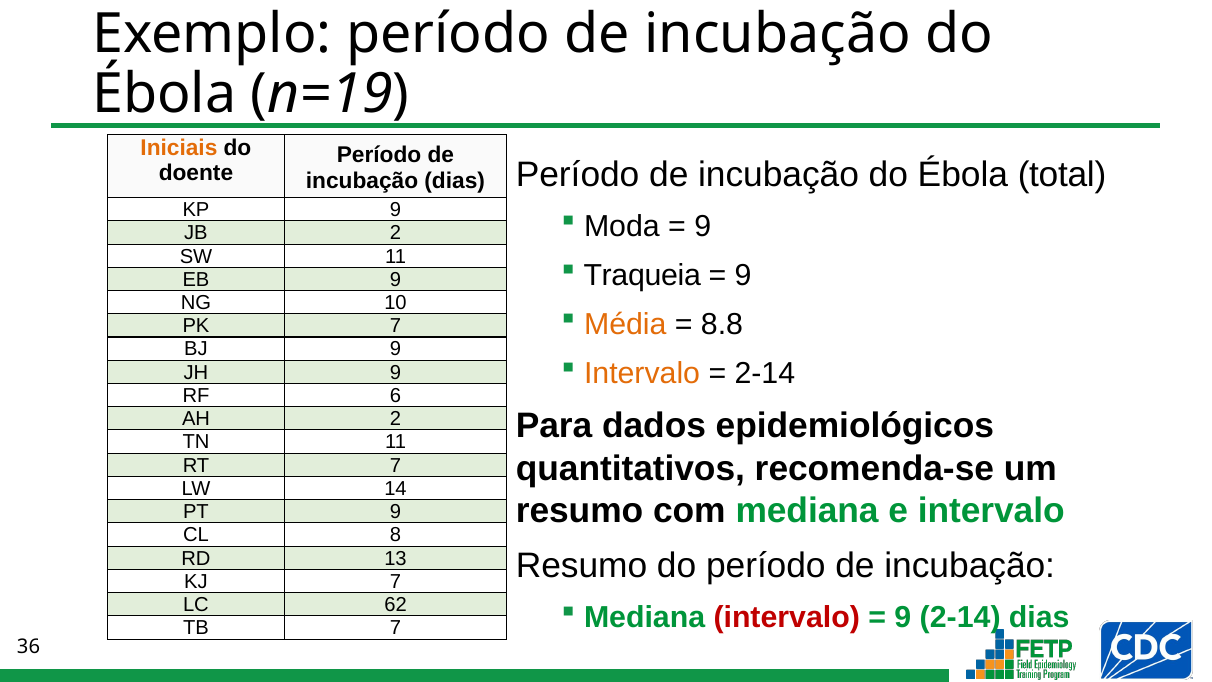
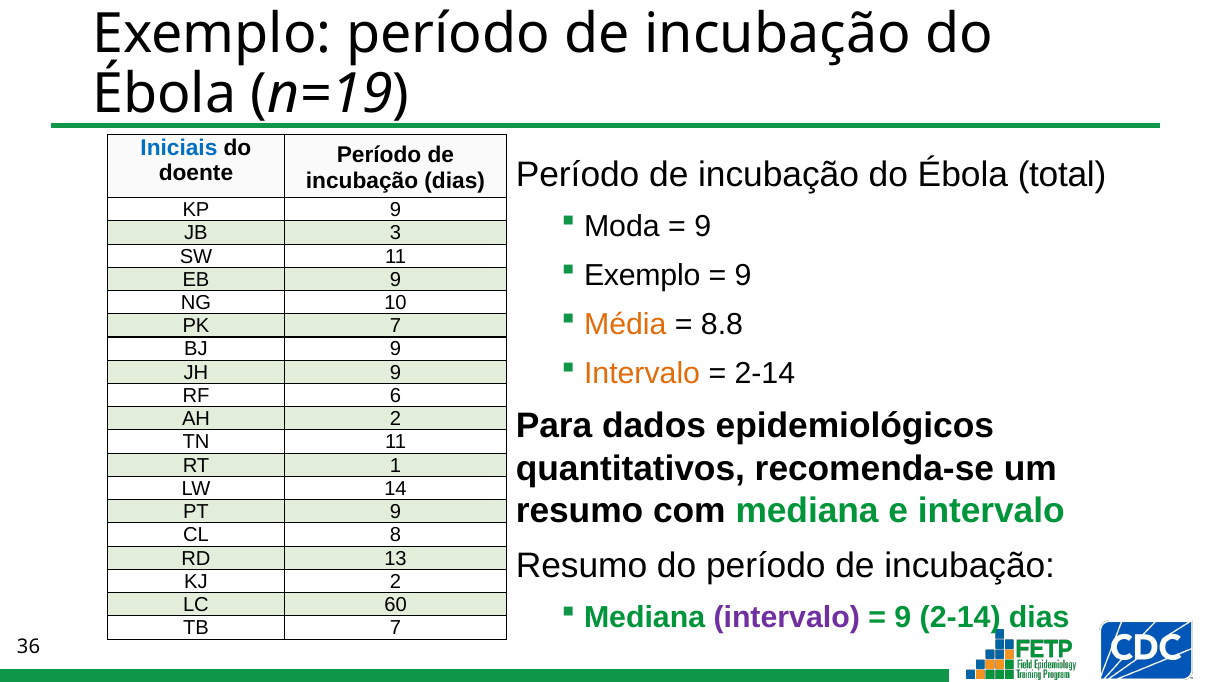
Iniciais colour: orange -> blue
JB 2: 2 -> 3
Traqueia at (642, 276): Traqueia -> Exemplo
RT 7: 7 -> 1
KJ 7: 7 -> 2
62: 62 -> 60
intervalo at (787, 618) colour: red -> purple
